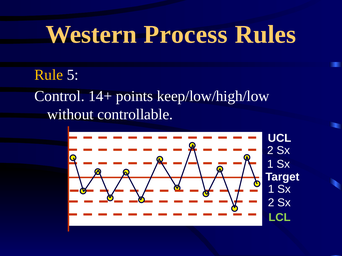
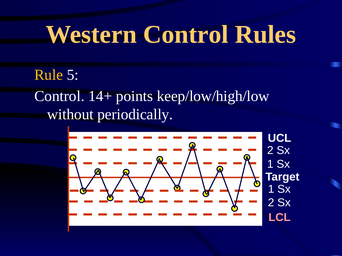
Western Process: Process -> Control
controllable: controllable -> periodically
LCL colour: light green -> pink
